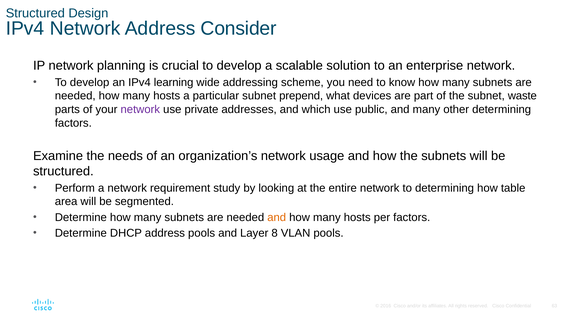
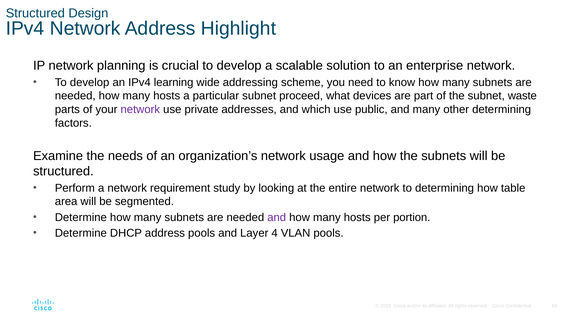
Consider: Consider -> Highlight
prepend: prepend -> proceed
and at (277, 217) colour: orange -> purple
per factors: factors -> portion
8: 8 -> 4
